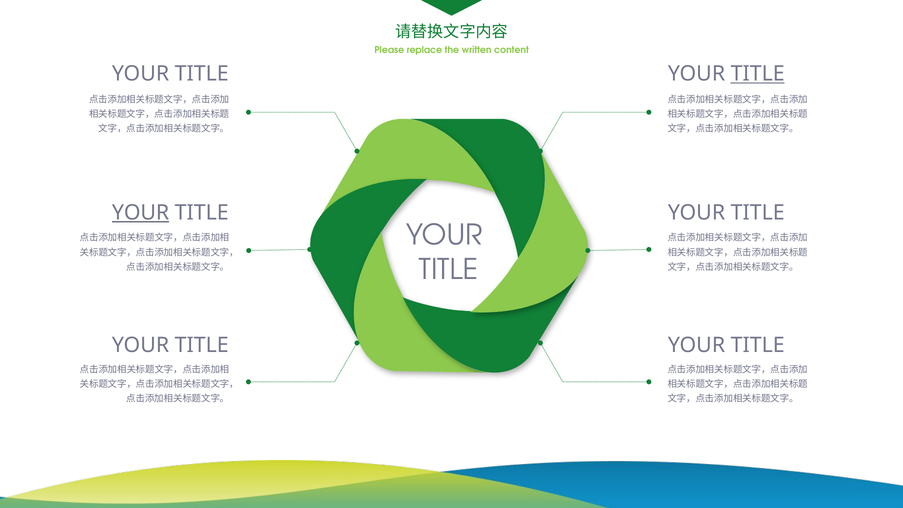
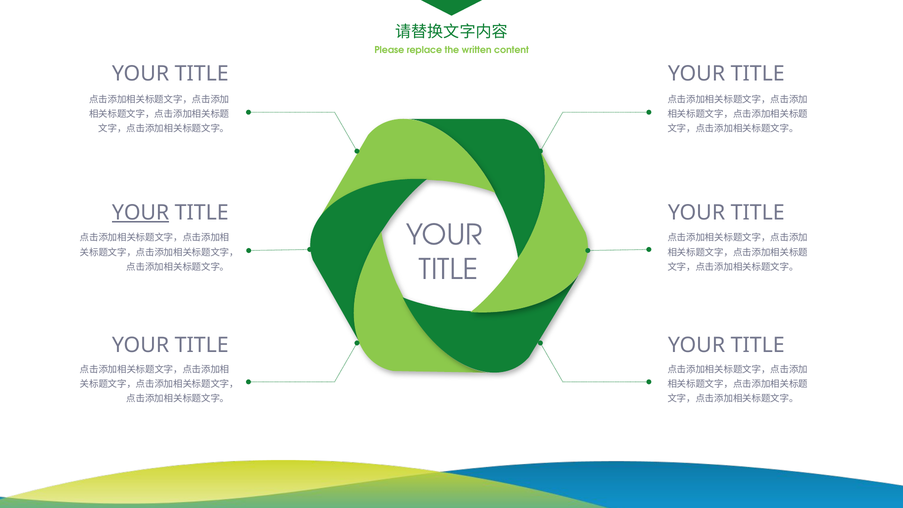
TITLE at (758, 74) underline: present -> none
